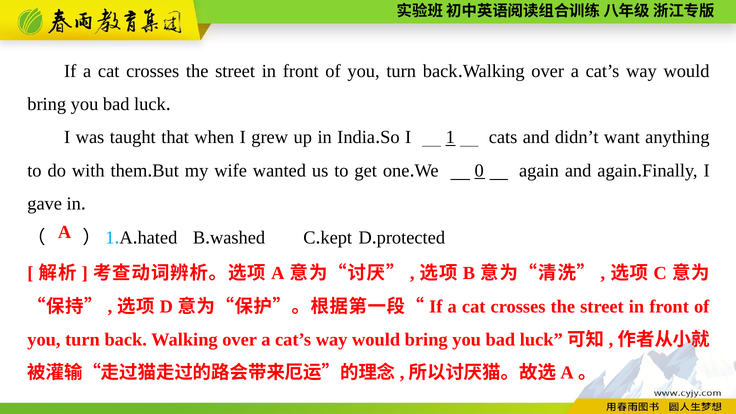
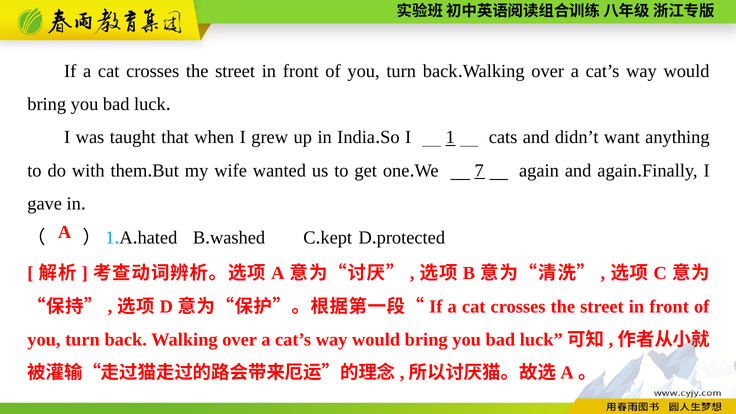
0: 0 -> 7
